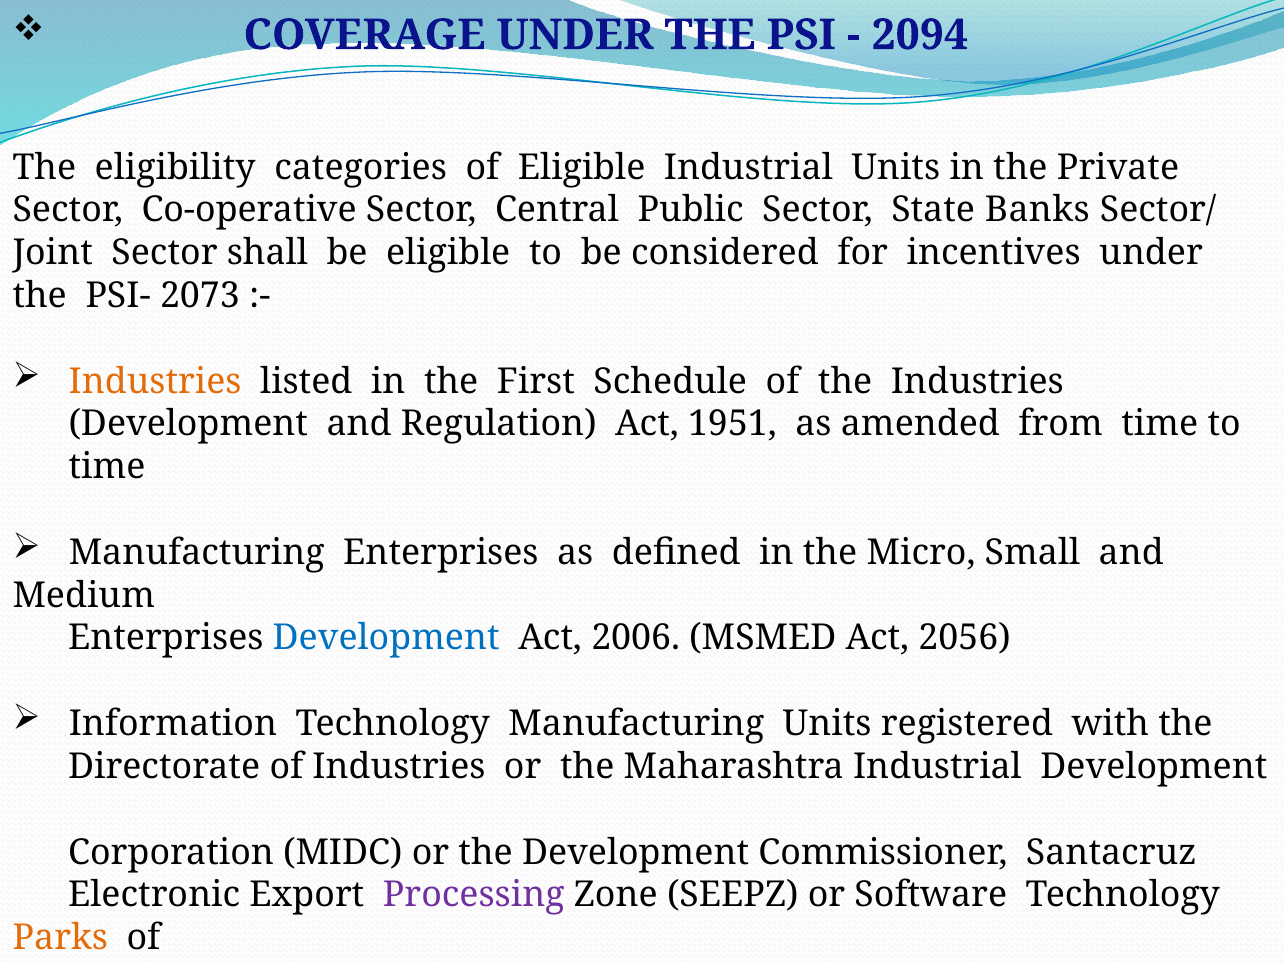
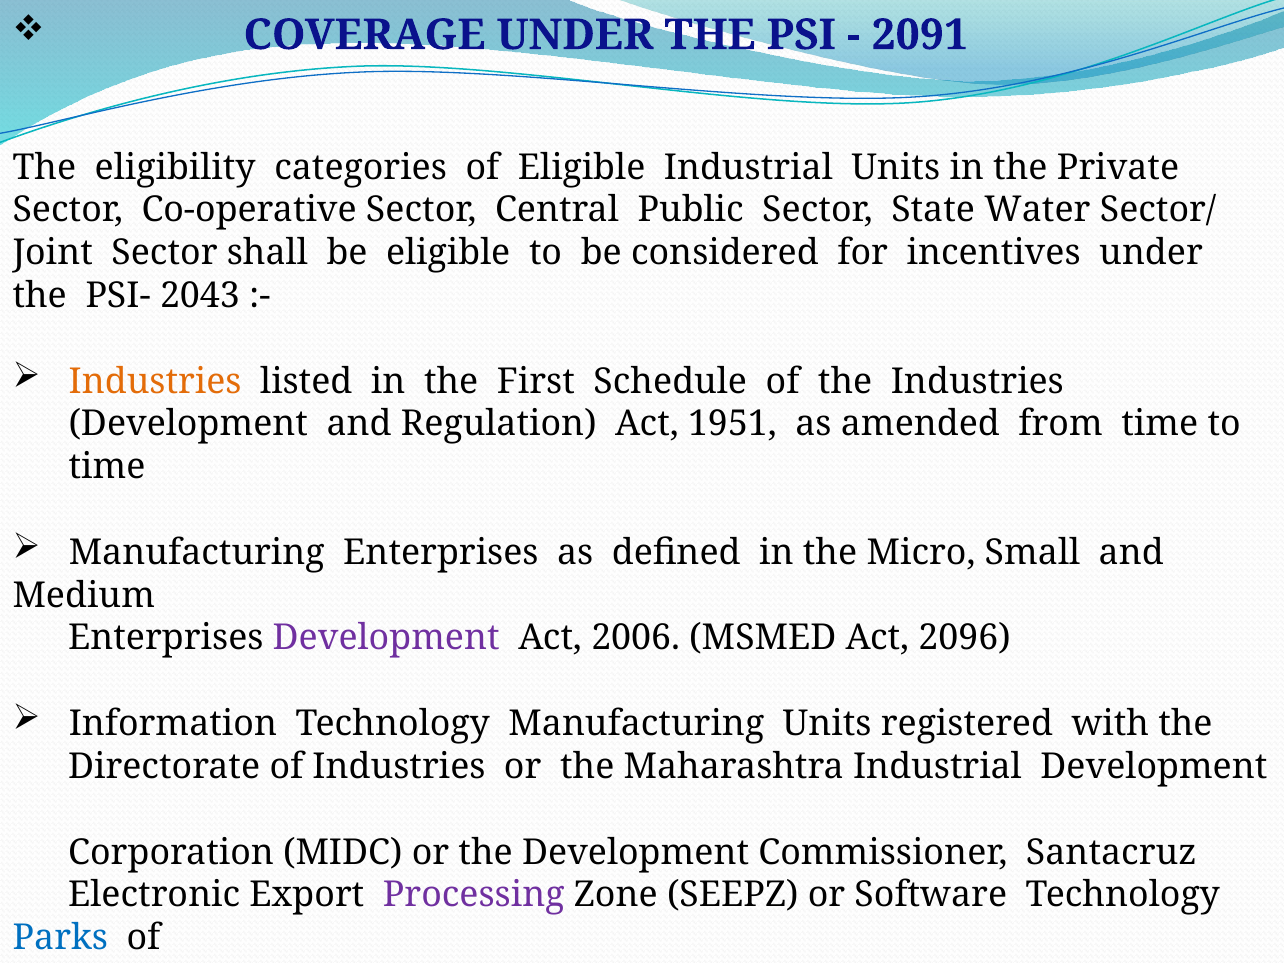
2094: 2094 -> 2091
Banks: Banks -> Water
2073: 2073 -> 2043
Development at (386, 638) colour: blue -> purple
2056: 2056 -> 2096
Parks colour: orange -> blue
